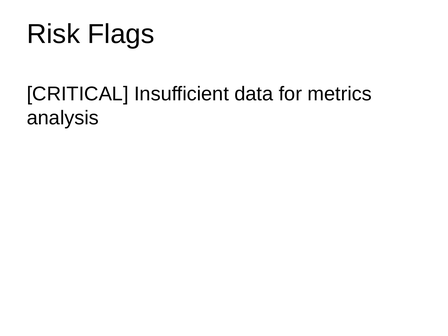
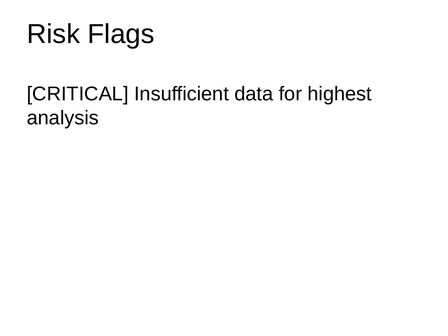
metrics: metrics -> highest
